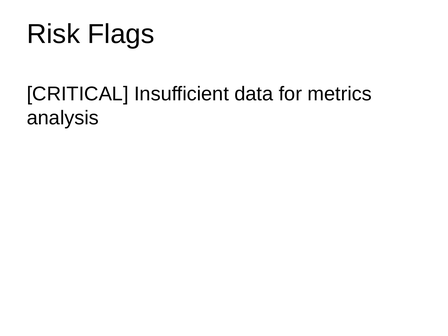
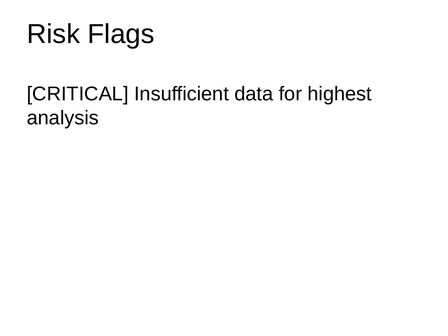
metrics: metrics -> highest
